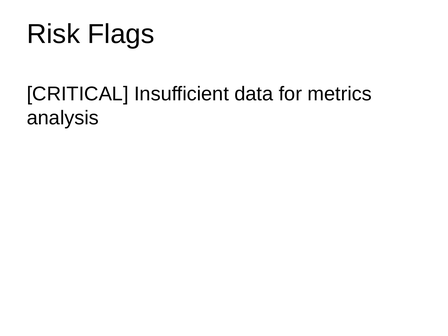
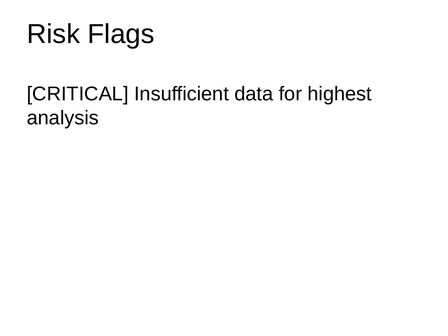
metrics: metrics -> highest
